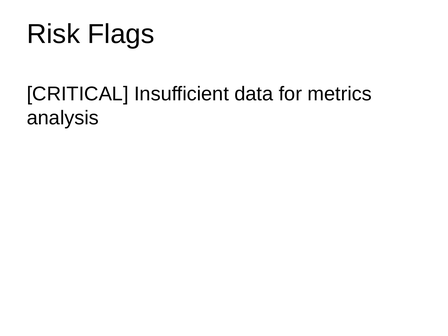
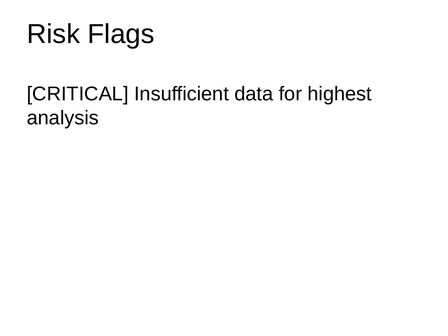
metrics: metrics -> highest
